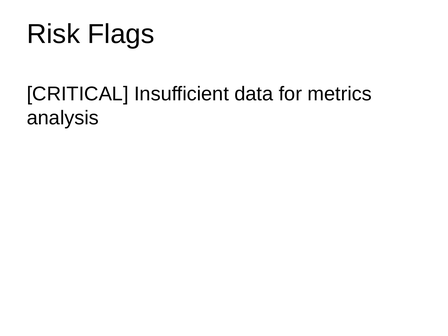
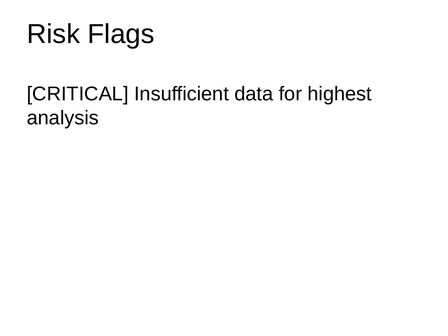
metrics: metrics -> highest
